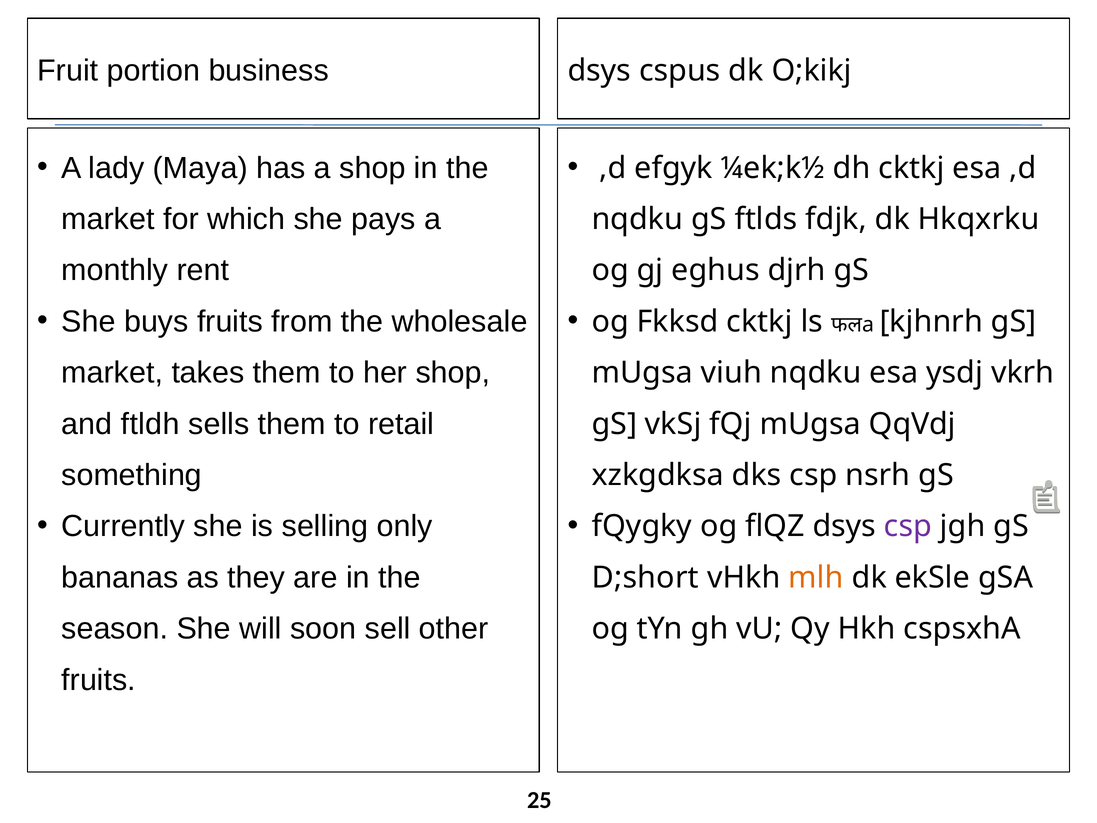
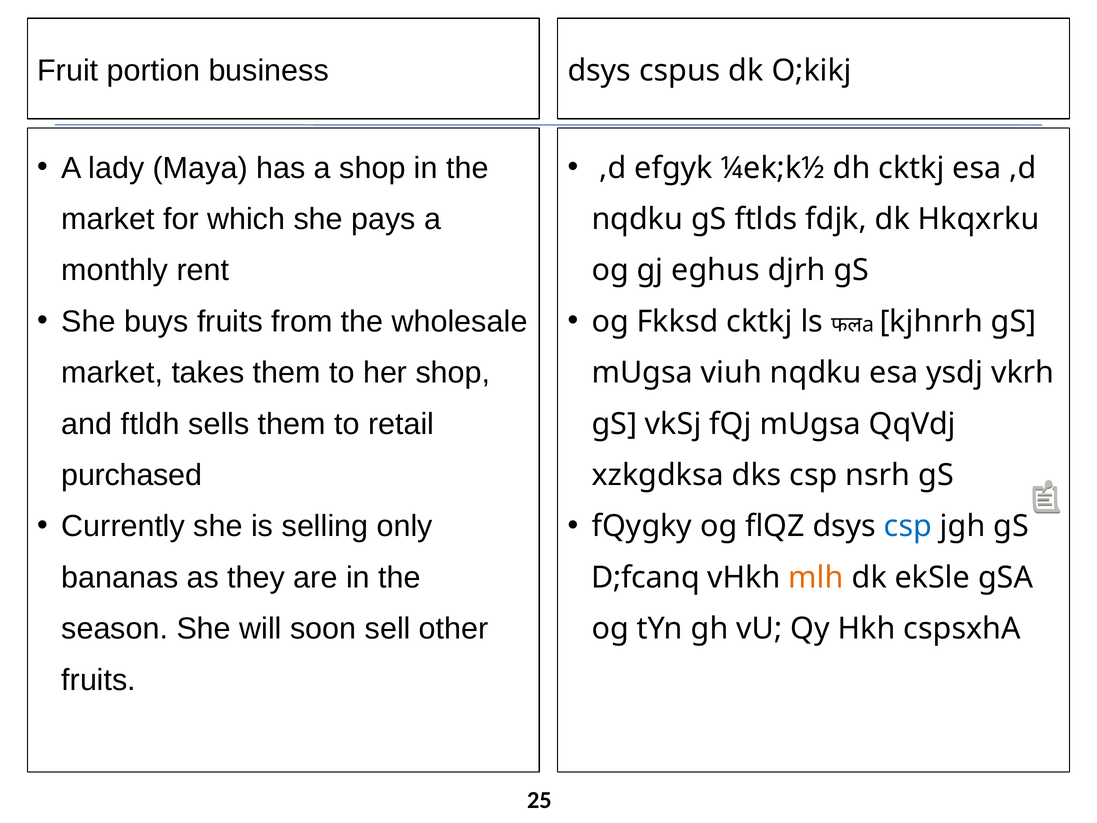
something: something -> purchased
csp at (908, 526) colour: purple -> blue
D;short: D;short -> D;fcanq
